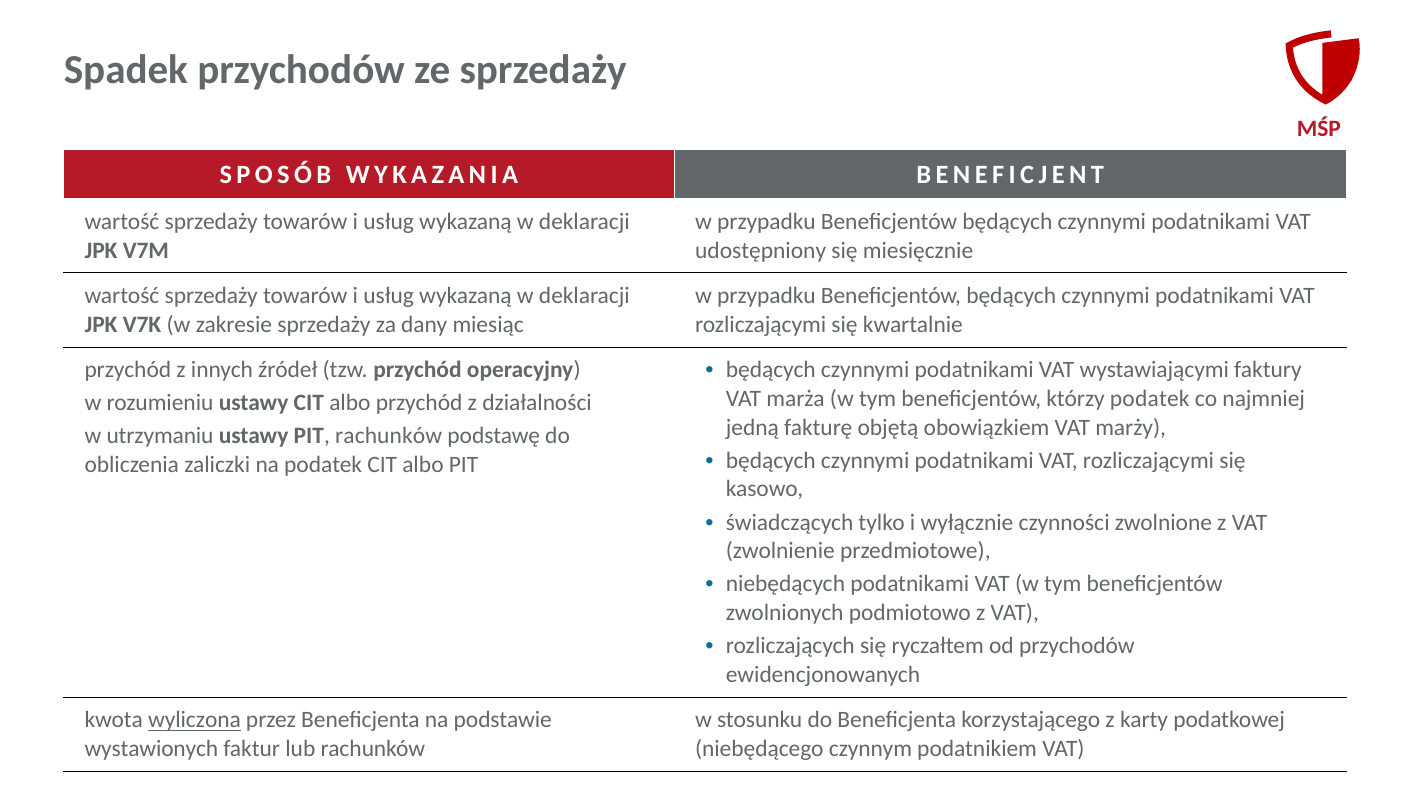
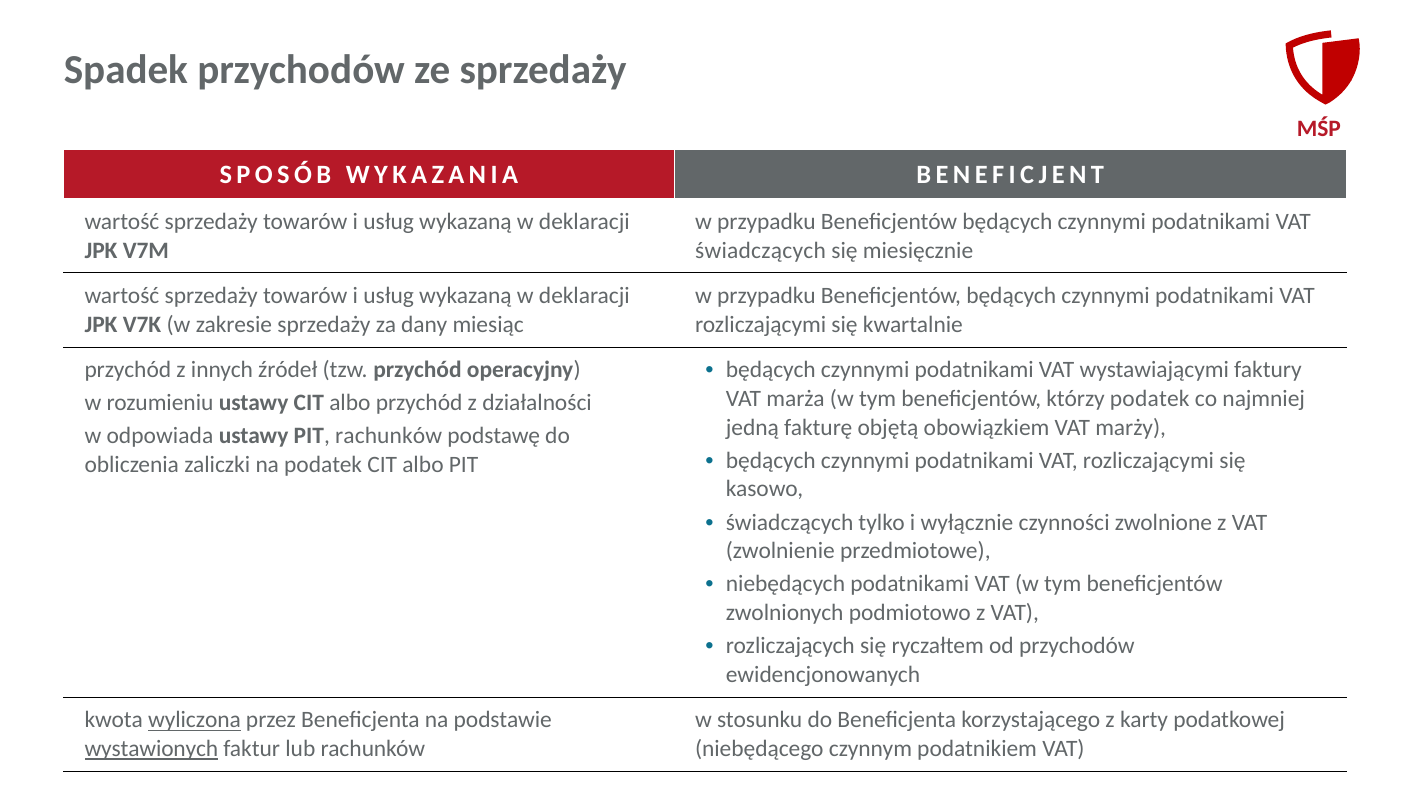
udostępniony at (761, 250): udostępniony -> świadczących
utrzymaniu: utrzymaniu -> odpowiada
wystawionych underline: none -> present
